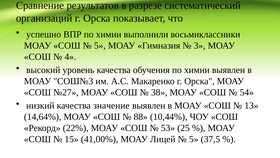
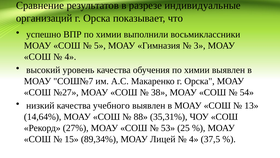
систематический: систематический -> индивидуальные
СОШ№3: СОШ№3 -> СОШ№7
значение: значение -> учебного
10,44%: 10,44% -> 35,31%
22%: 22% -> 27%
41,00%: 41,00% -> 89,34%
5 at (194, 139): 5 -> 4
